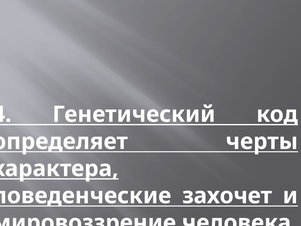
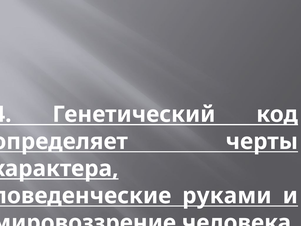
захочет: захочет -> руками
